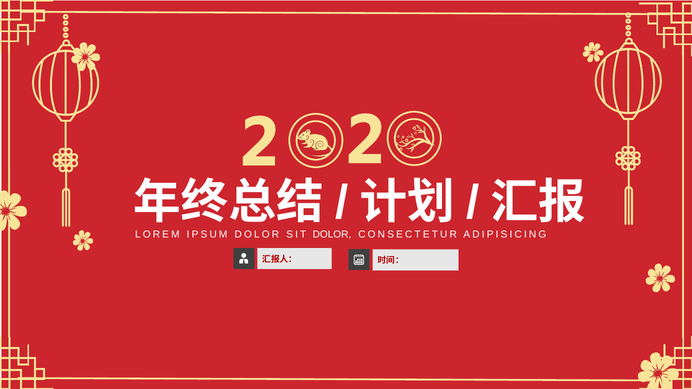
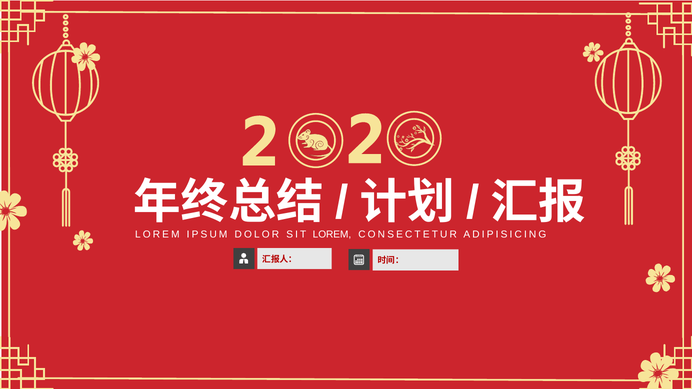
SIT DOLOR: DOLOR -> LOREM
